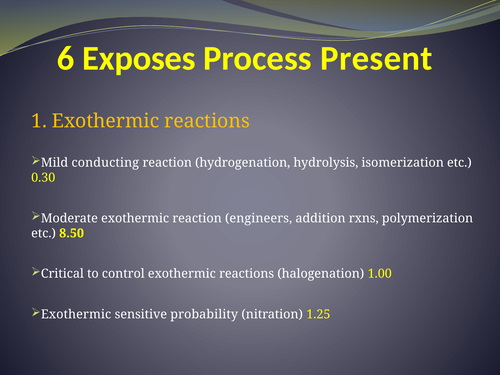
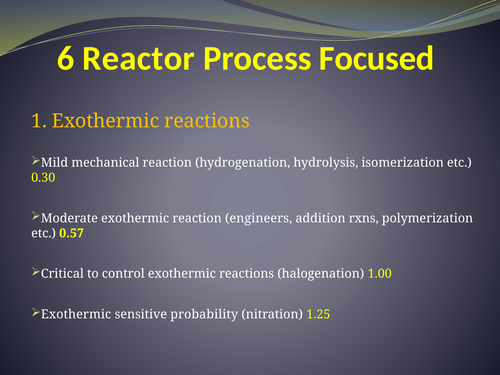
Exposes: Exposes -> Reactor
Present: Present -> Focused
conducting: conducting -> mechanical
8.50: 8.50 -> 0.57
